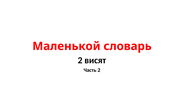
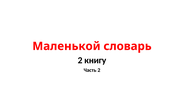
висят: висят -> книгу
